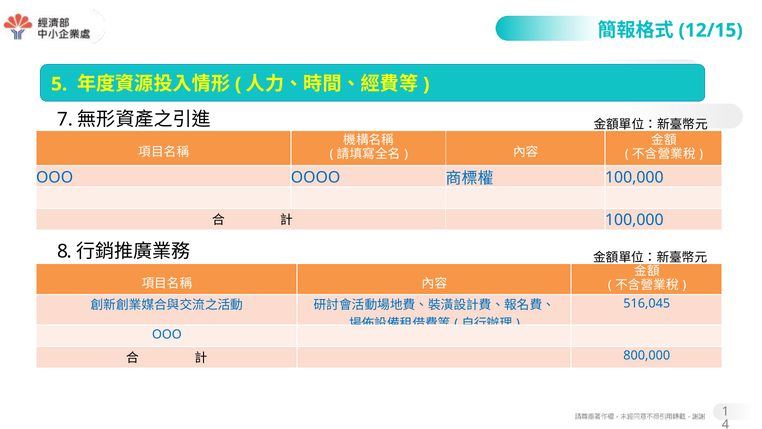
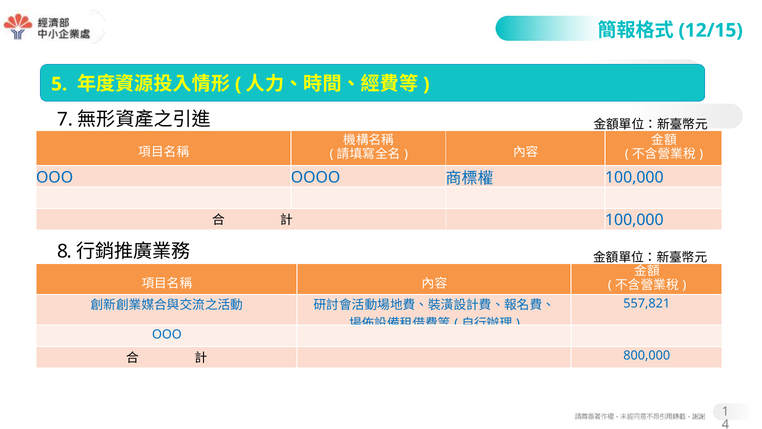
516,045: 516,045 -> 557,821
